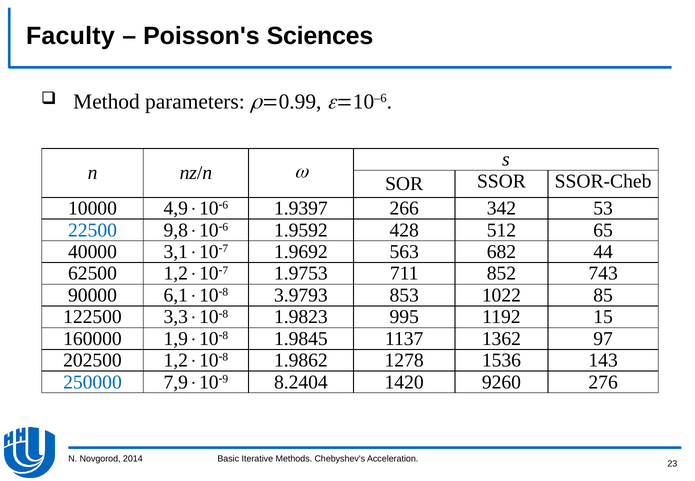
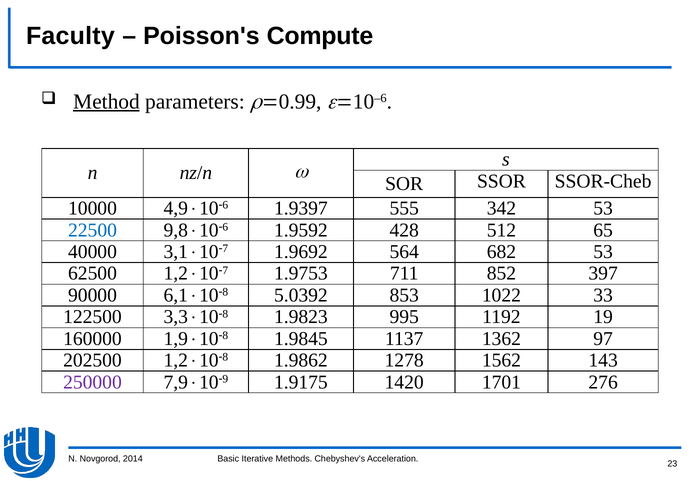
Sciences: Sciences -> Compute
Method underline: none -> present
266: 266 -> 555
563: 563 -> 564
682 44: 44 -> 53
743: 743 -> 397
3.9793: 3.9793 -> 5.0392
85: 85 -> 33
15: 15 -> 19
1536: 1536 -> 1562
250000 colour: blue -> purple
8.2404: 8.2404 -> 1.9175
9260: 9260 -> 1701
